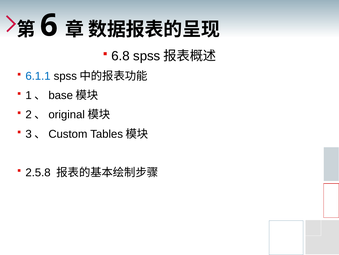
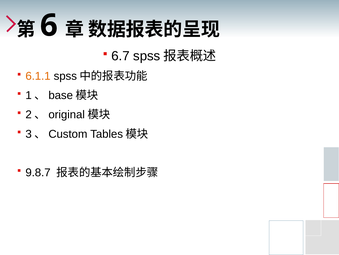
6.8: 6.8 -> 6.7
6.1.1 colour: blue -> orange
2.5.8: 2.5.8 -> 9.8.7
